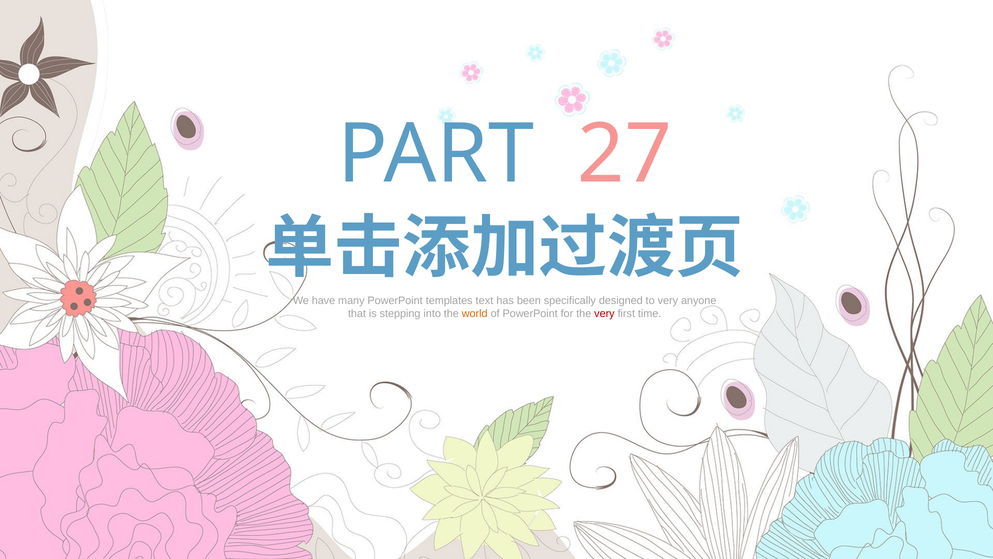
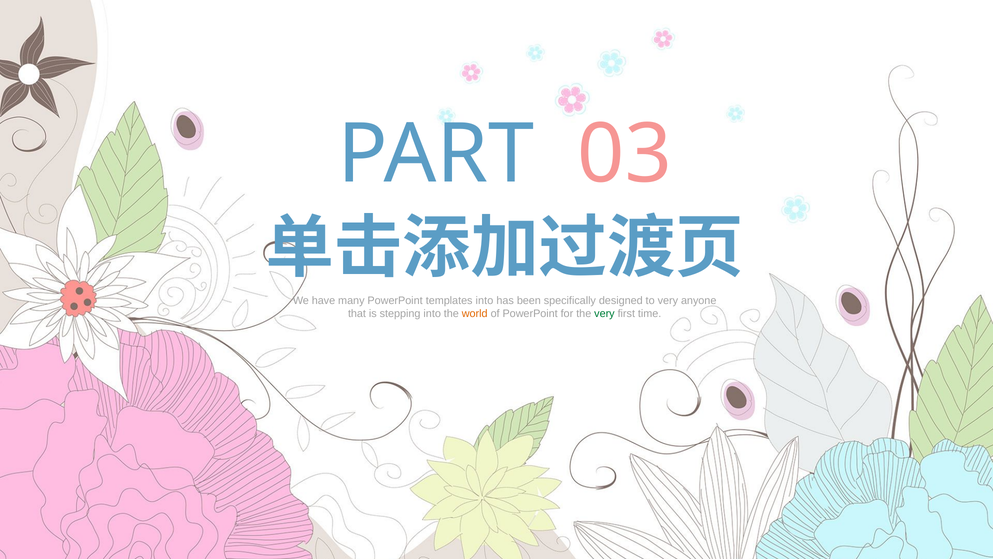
27: 27 -> 03
templates text: text -> into
very at (604, 313) colour: red -> green
